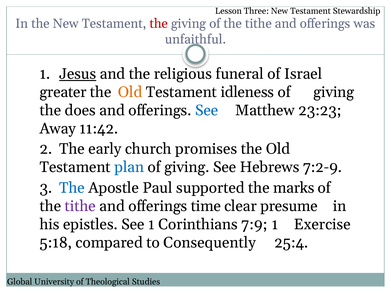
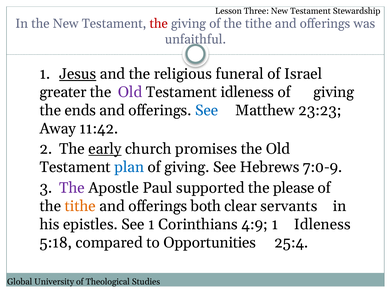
Old at (130, 92) colour: orange -> purple
does: does -> ends
early underline: none -> present
7:2-9: 7:2-9 -> 7:0-9
The at (72, 188) colour: blue -> purple
marks: marks -> please
tithe at (80, 206) colour: purple -> orange
time: time -> both
presume: presume -> servants
7:9: 7:9 -> 4:9
1 Exercise: Exercise -> Idleness
Consequently: Consequently -> Opportunities
